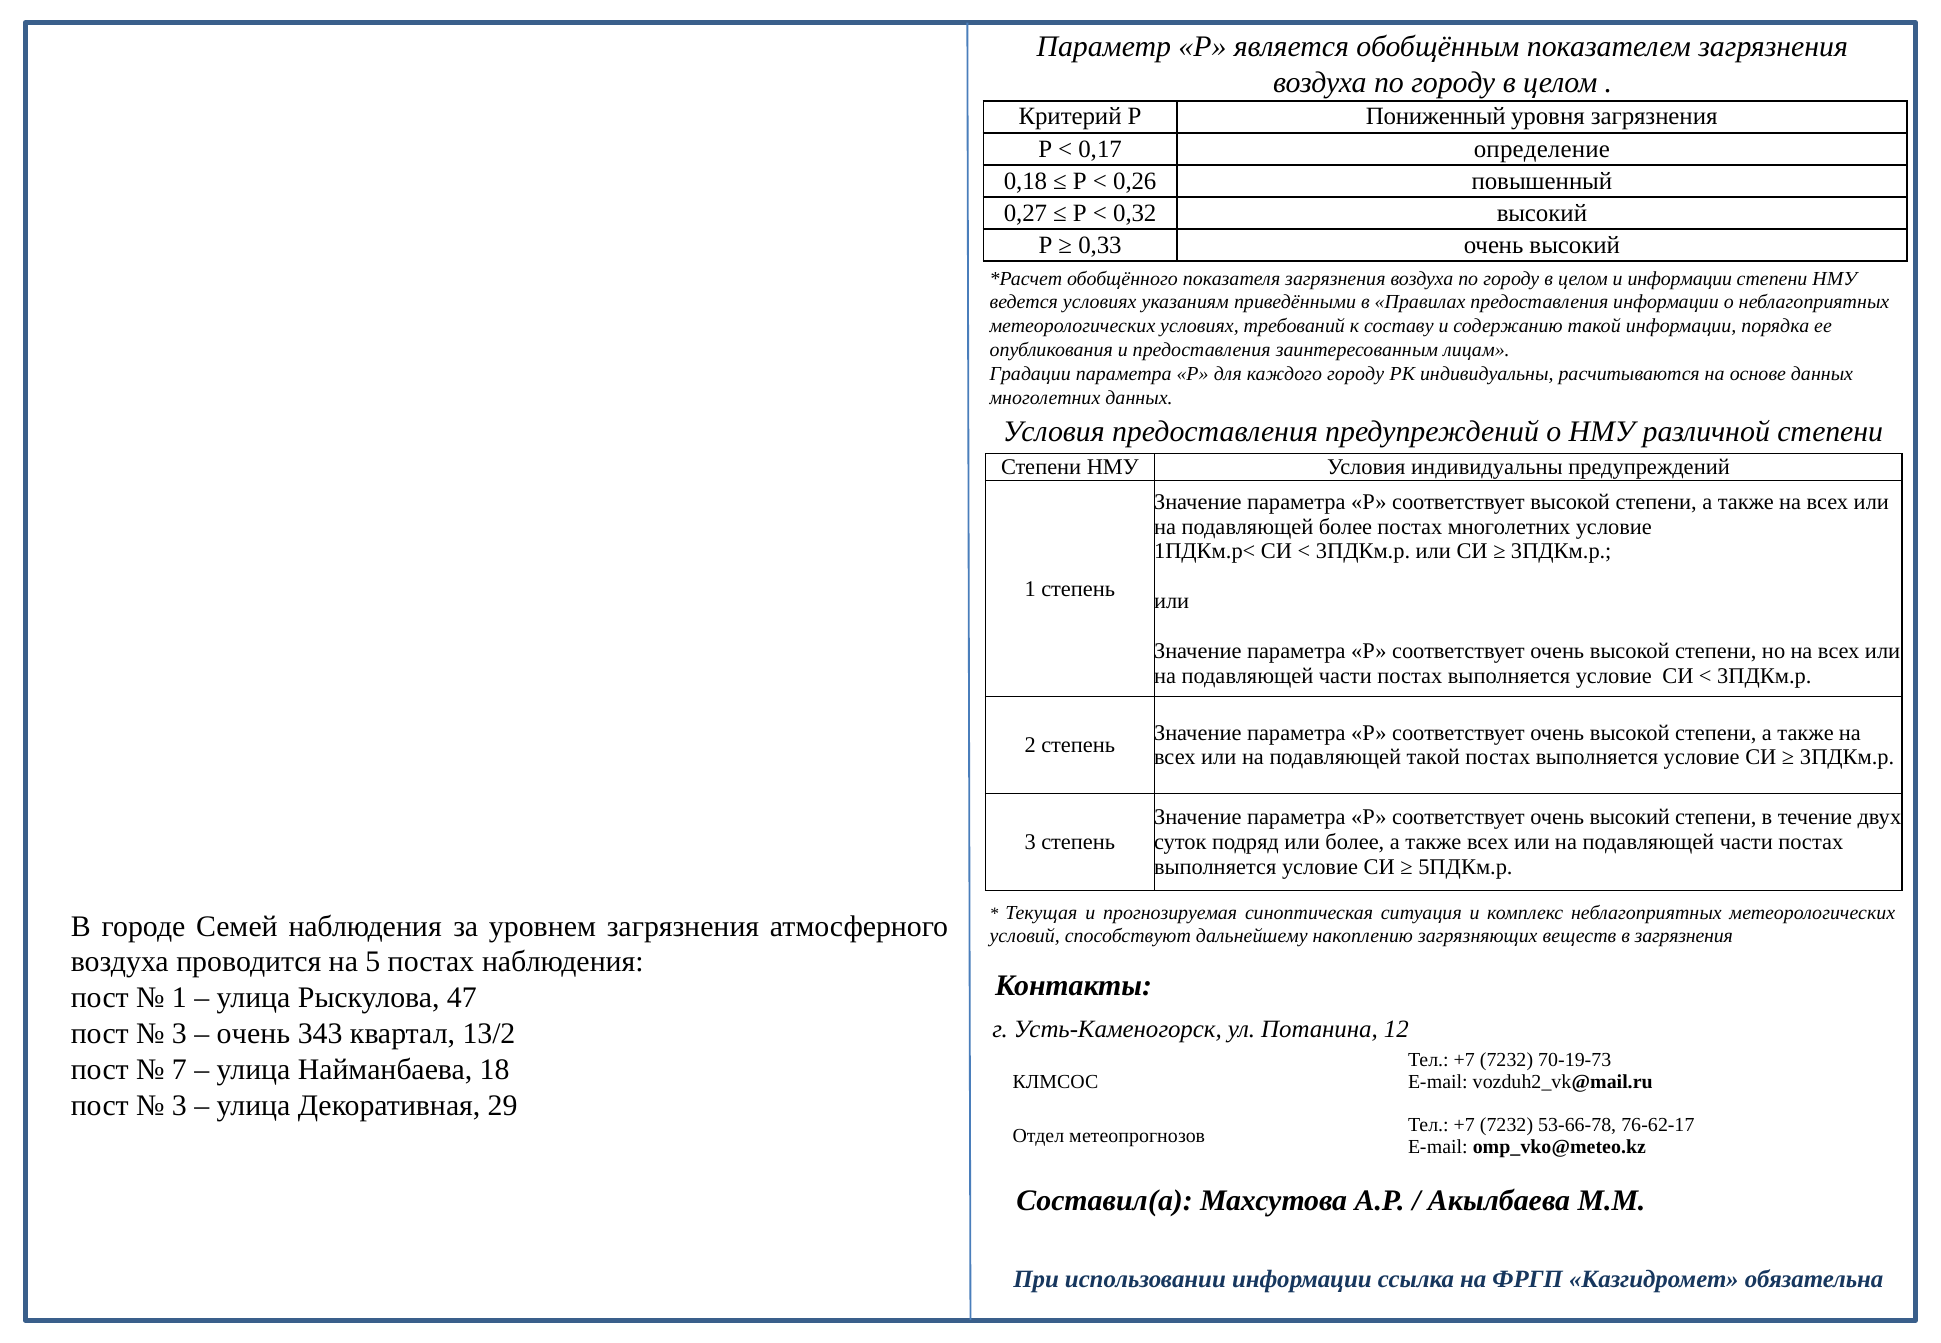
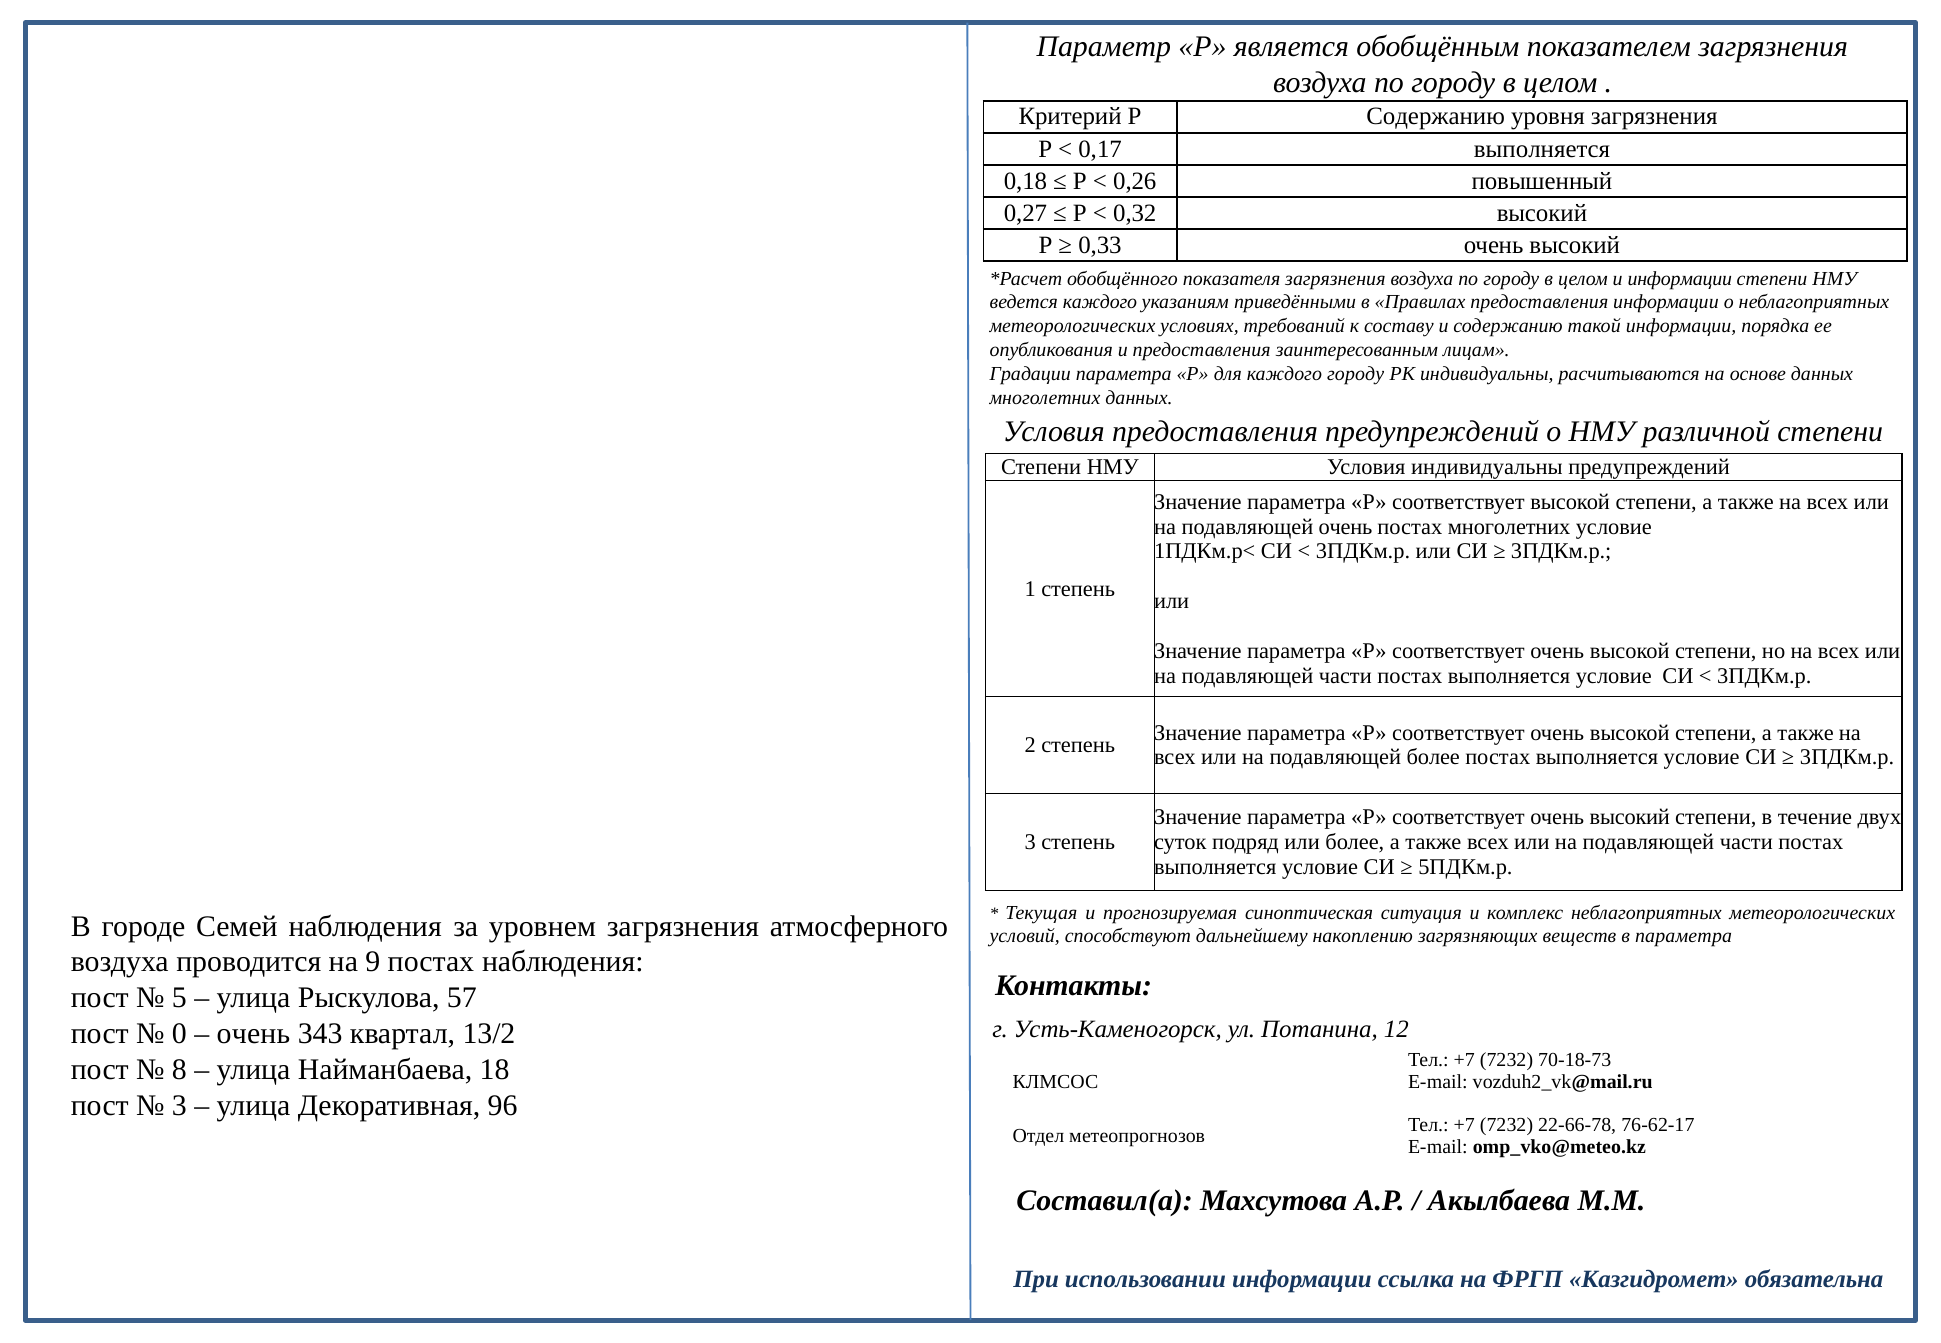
Р Пониженный: Пониженный -> Содержанию
0,17 определение: определение -> выполняется
ведется условиях: условиях -> каждого
подавляющей более: более -> очень
подавляющей такой: такой -> более
в загрязнения: загрязнения -> параметра
5: 5 -> 9
1 at (179, 998): 1 -> 5
47: 47 -> 57
3 at (179, 1034): 3 -> 0
70-19-73: 70-19-73 -> 70-18-73
7: 7 -> 8
29: 29 -> 96
53-66-78: 53-66-78 -> 22-66-78
